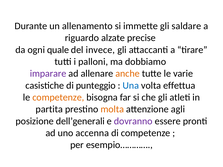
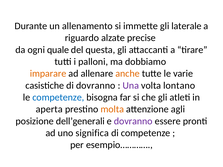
saldare: saldare -> laterale
invece: invece -> questa
imparare colour: purple -> orange
di punteggio: punteggio -> dovranno
Una colour: blue -> purple
effettua: effettua -> lontano
competenze at (58, 97) colour: orange -> blue
partita: partita -> aperta
accenna: accenna -> significa
